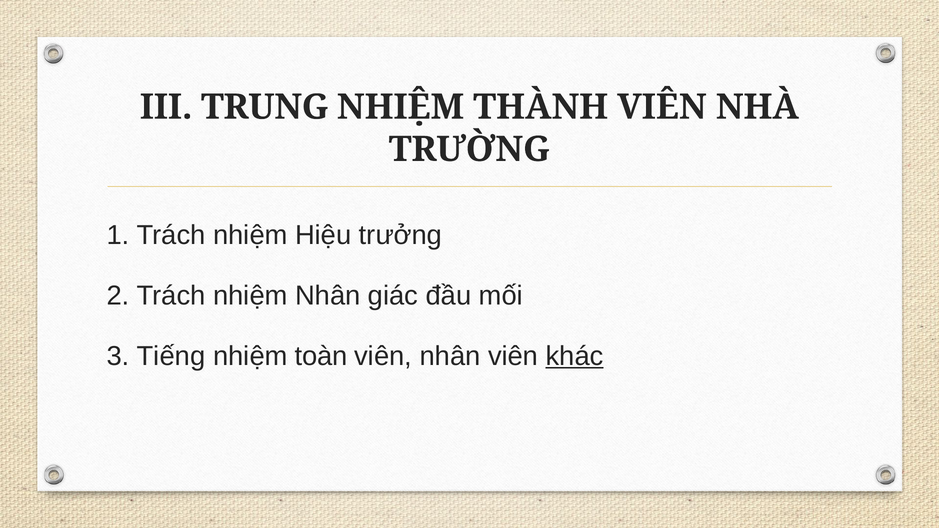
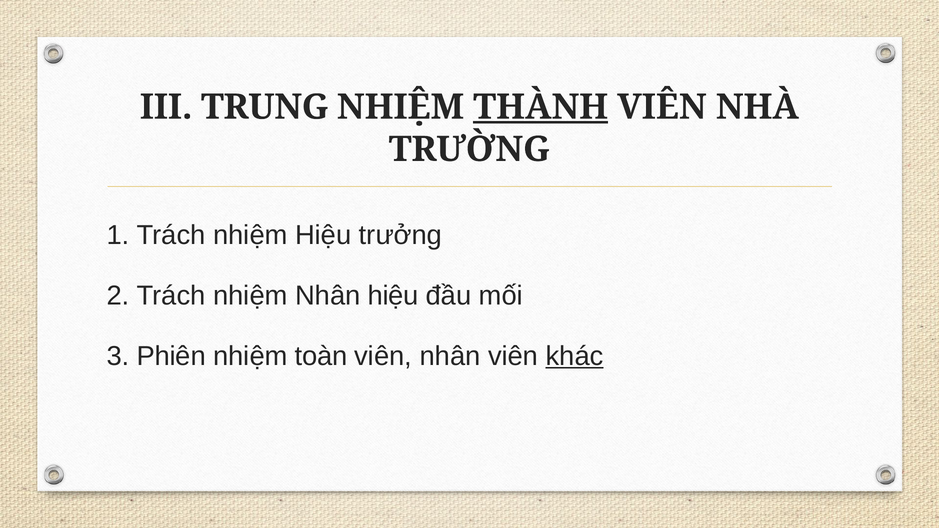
THÀNH underline: none -> present
Nhân giác: giác -> hiệu
Tiếng: Tiếng -> Phiên
